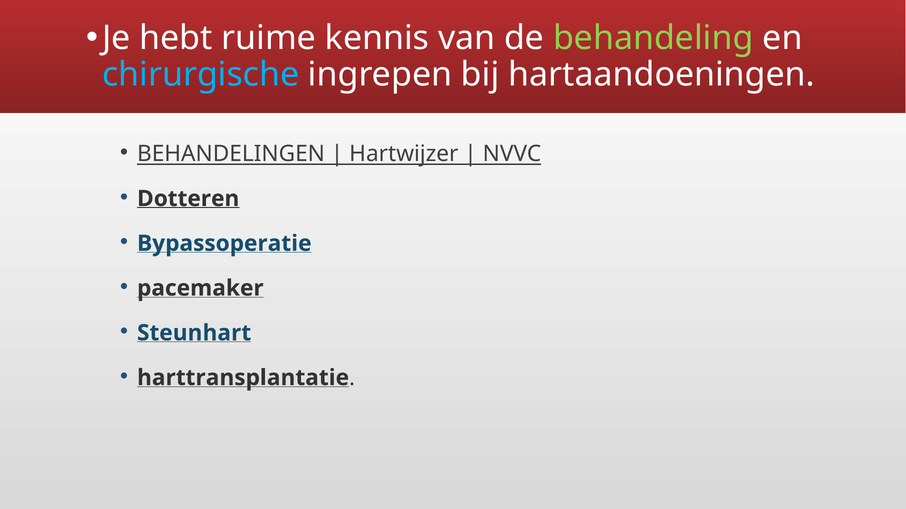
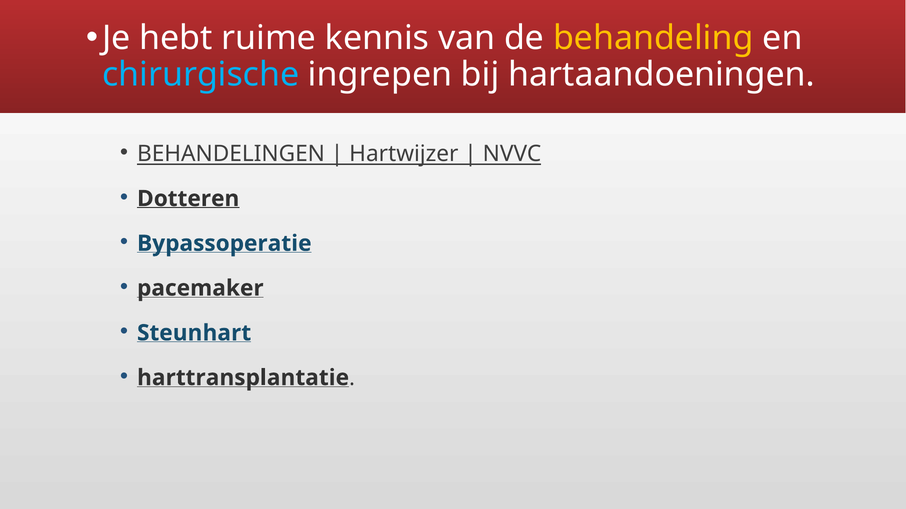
behandeling colour: light green -> yellow
